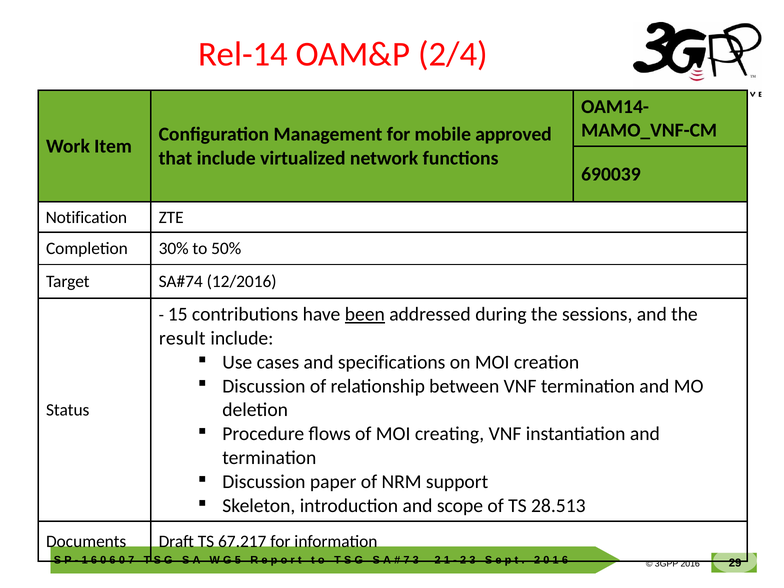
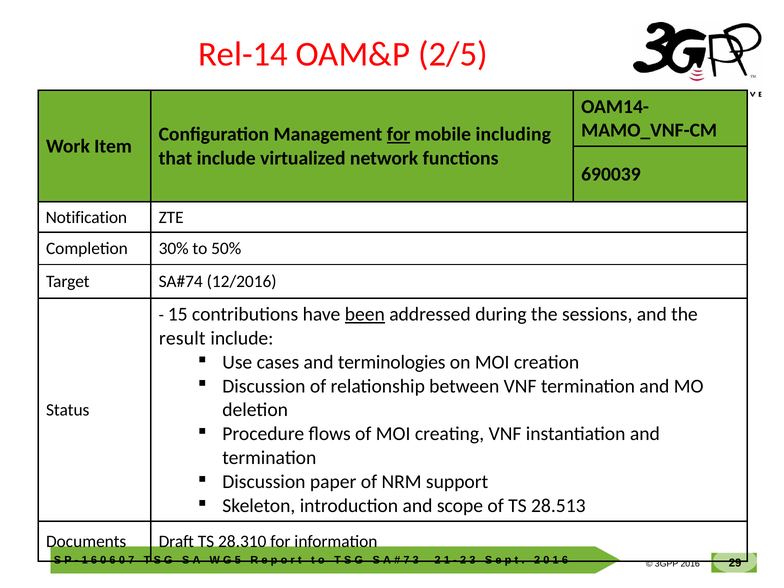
2/4: 2/4 -> 2/5
for at (399, 134) underline: none -> present
approved: approved -> including
specifications: specifications -> terminologies
67.217: 67.217 -> 28.310
